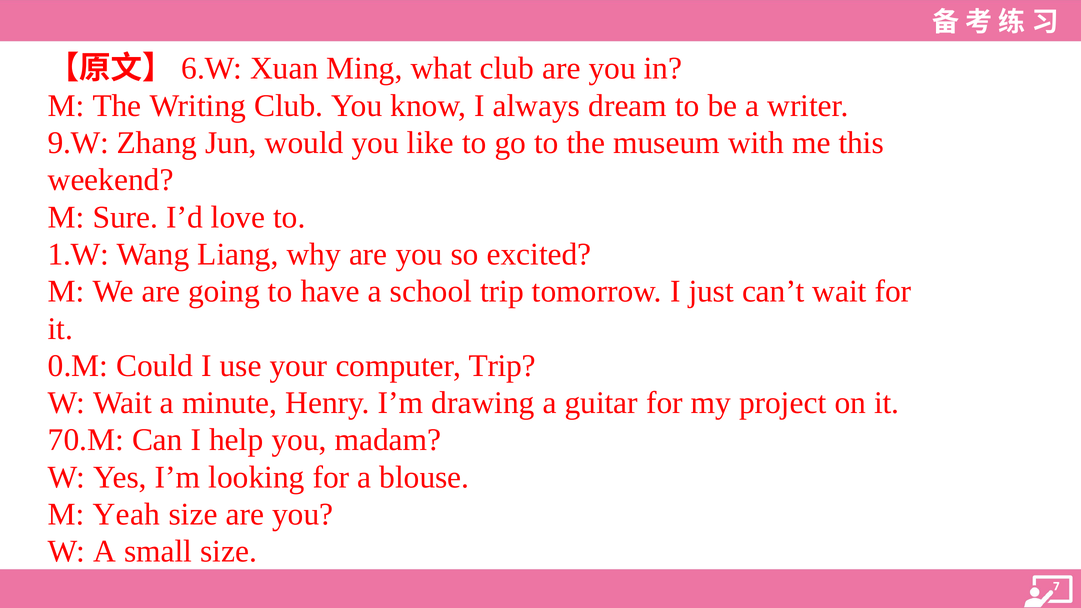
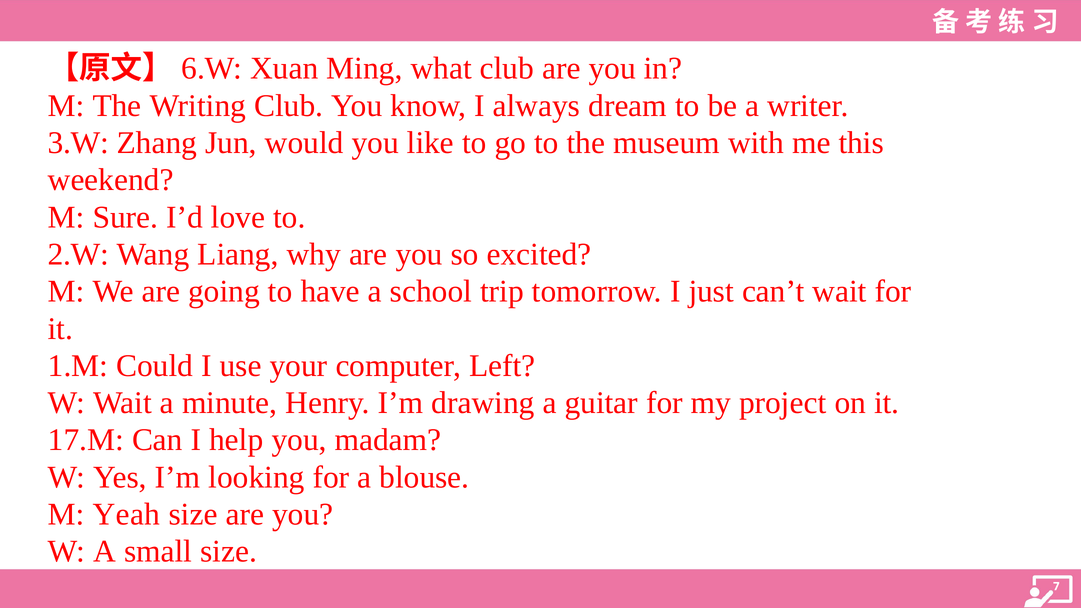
9.W: 9.W -> 3.W
1.W: 1.W -> 2.W
0.M: 0.M -> 1.M
computer Trip: Trip -> Left
70.M: 70.M -> 17.M
